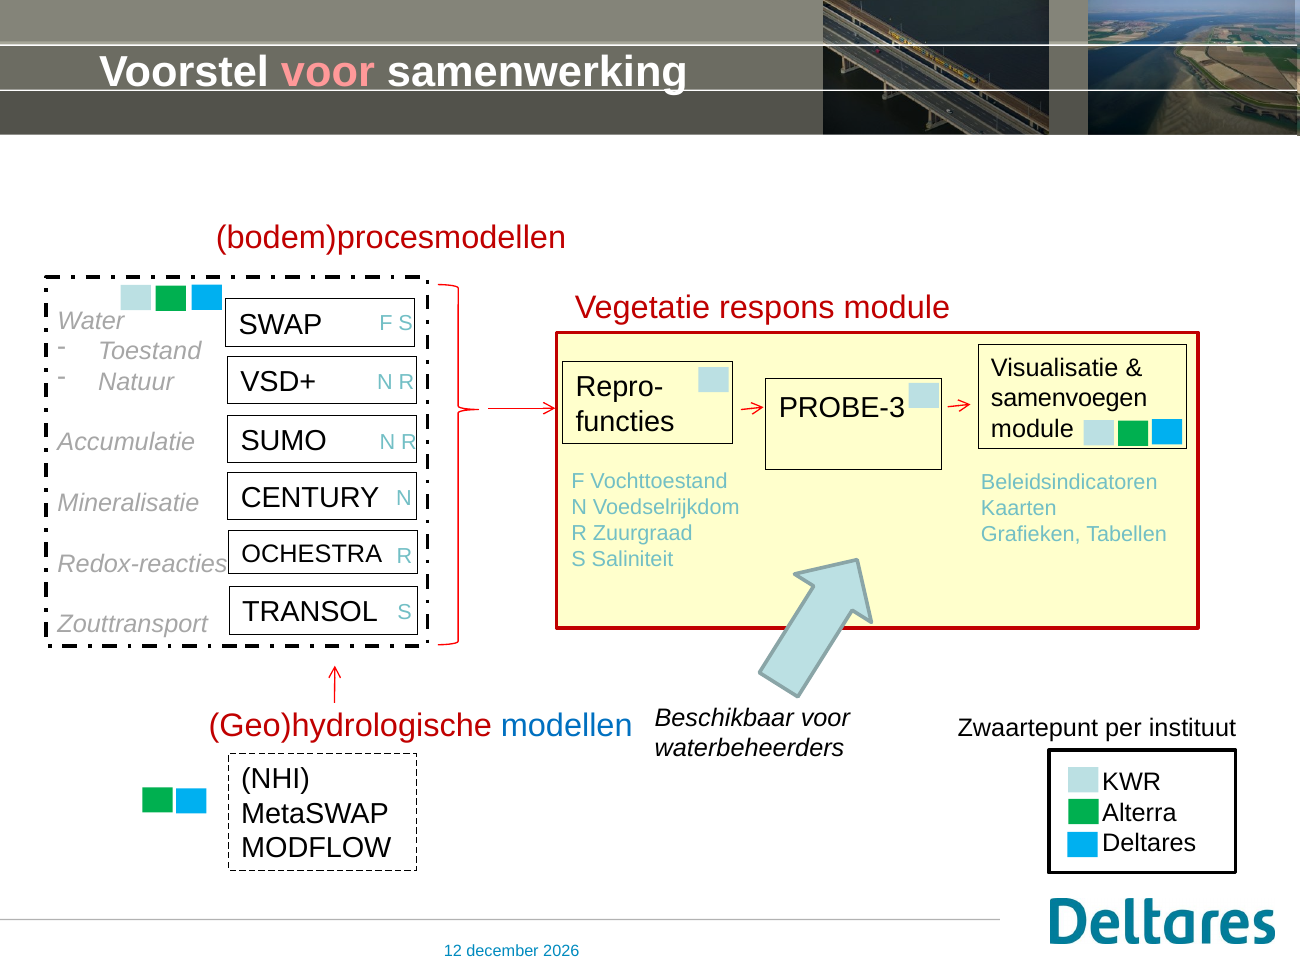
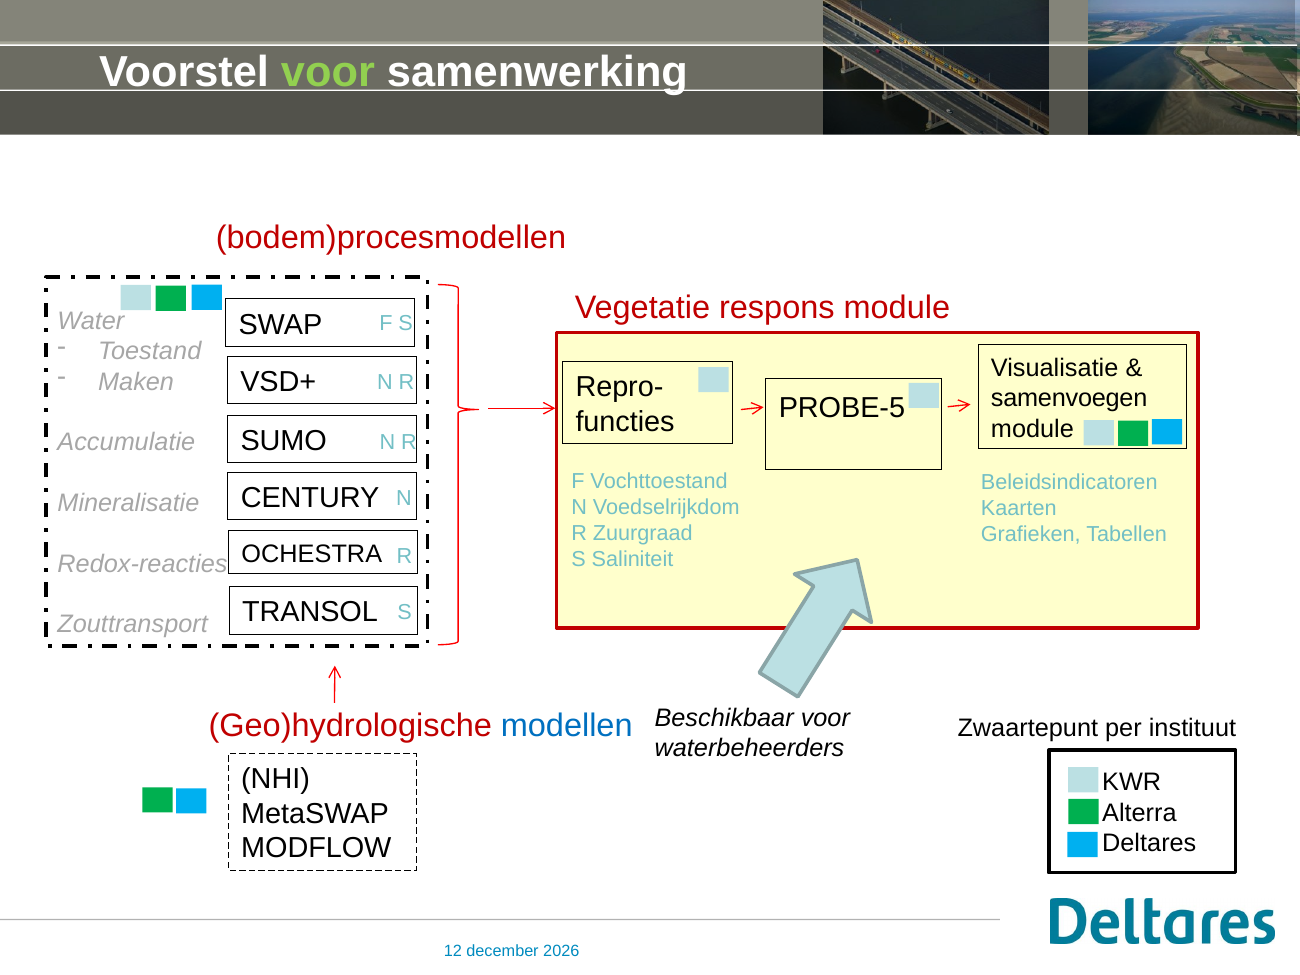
voor at (328, 72) colour: pink -> light green
Natuur: Natuur -> Maken
PROBE-3: PROBE-3 -> PROBE-5
